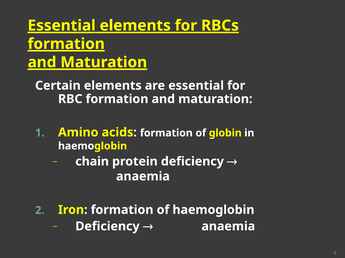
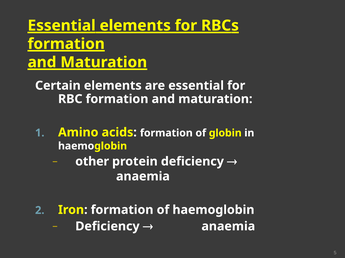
chain: chain -> other
